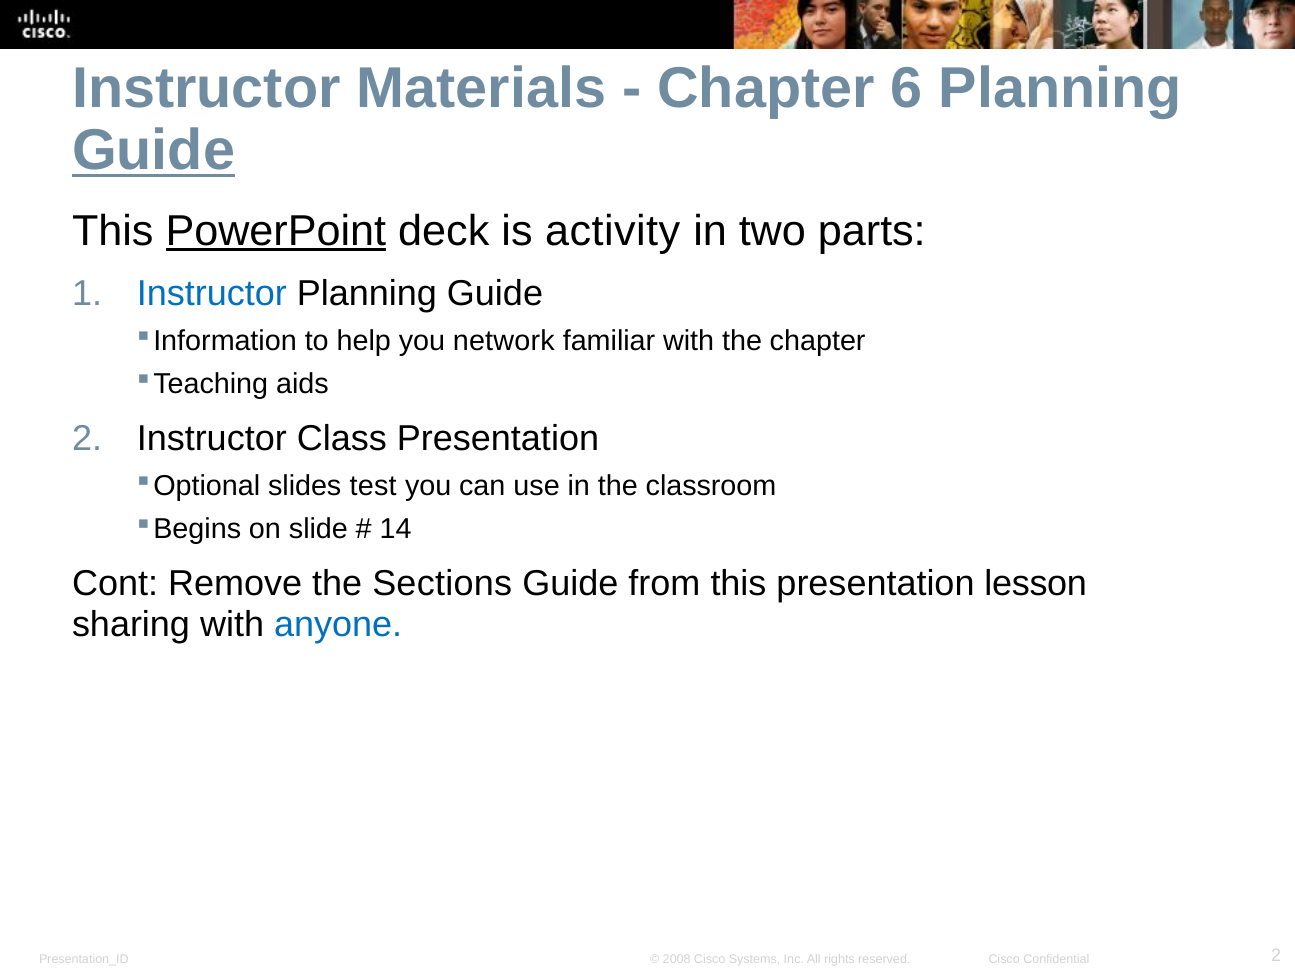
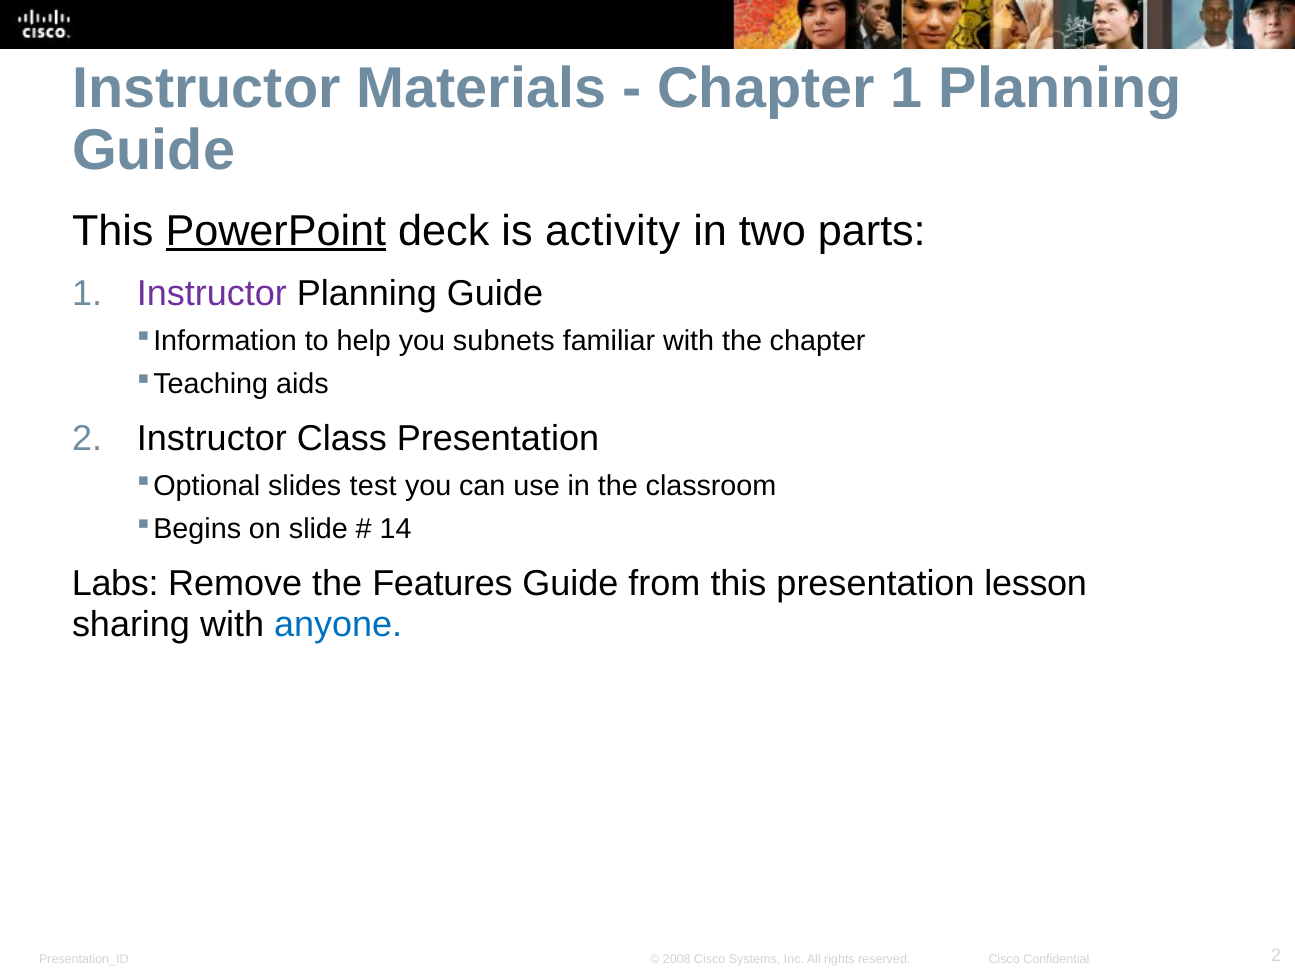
Chapter 6: 6 -> 1
Guide at (154, 151) underline: present -> none
Instructor at (212, 294) colour: blue -> purple
network: network -> subnets
Cont: Cont -> Labs
Sections: Sections -> Features
